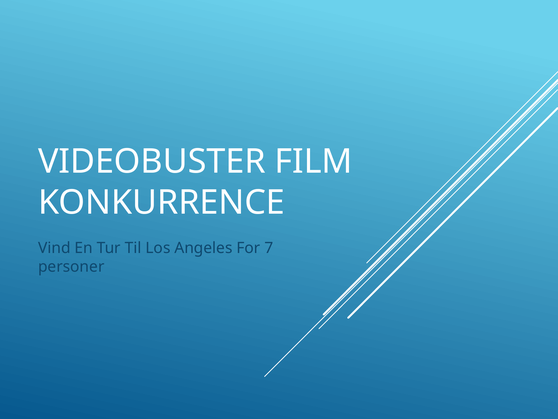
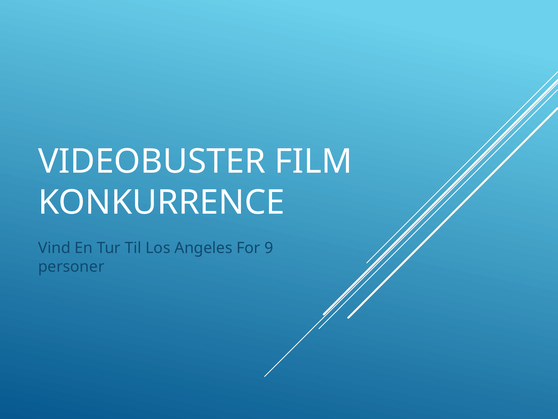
7: 7 -> 9
